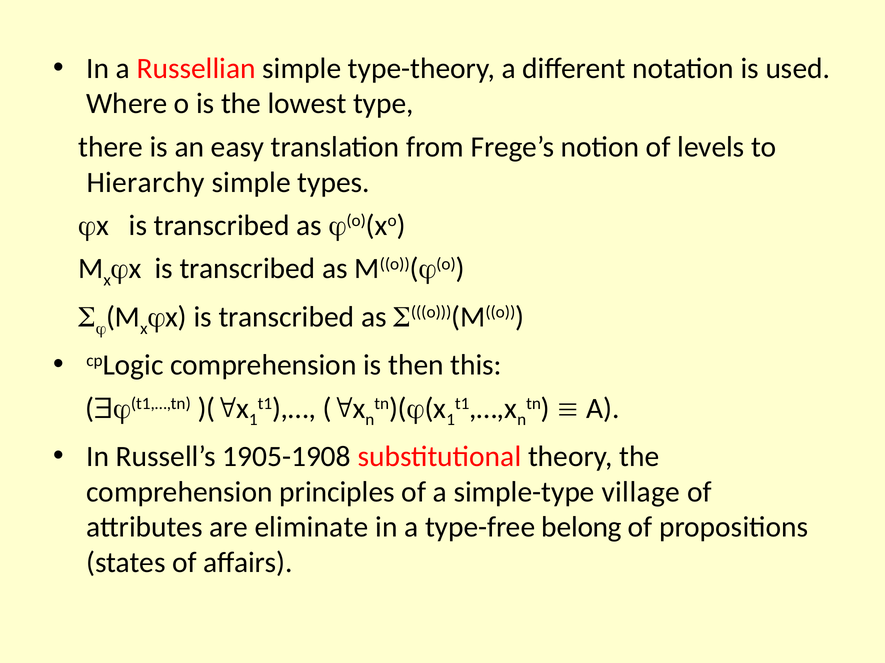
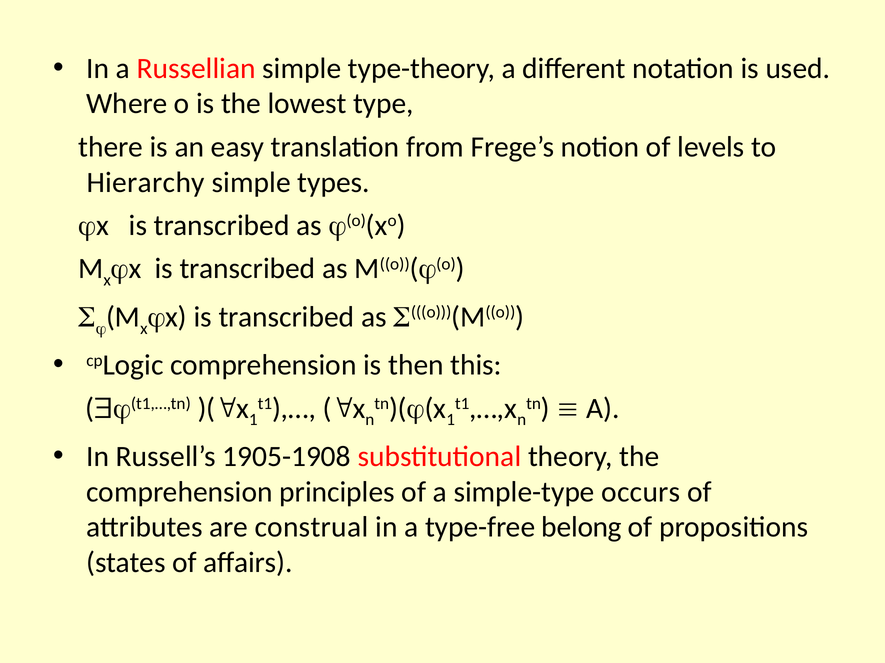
village: village -> occurs
eliminate: eliminate -> construal
